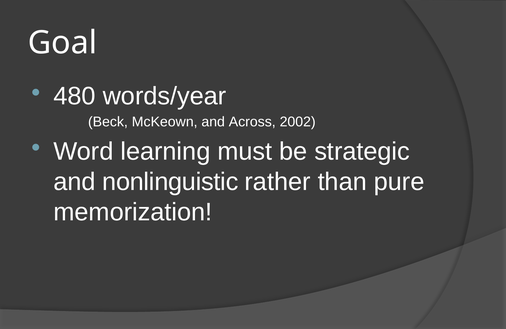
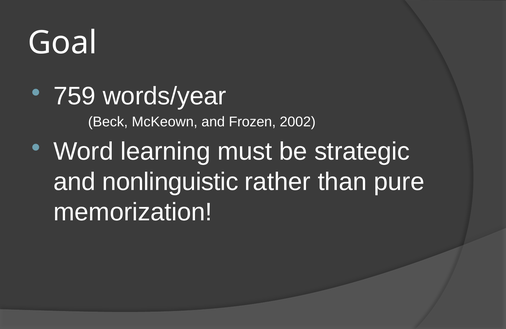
480: 480 -> 759
Across: Across -> Frozen
